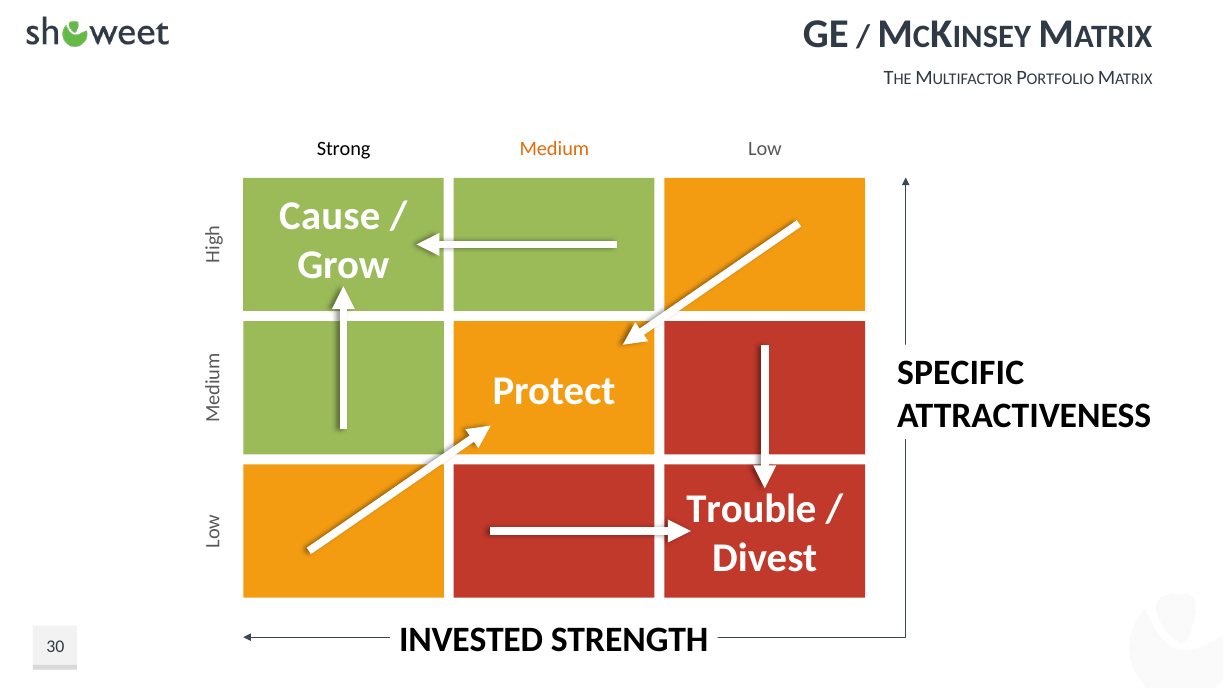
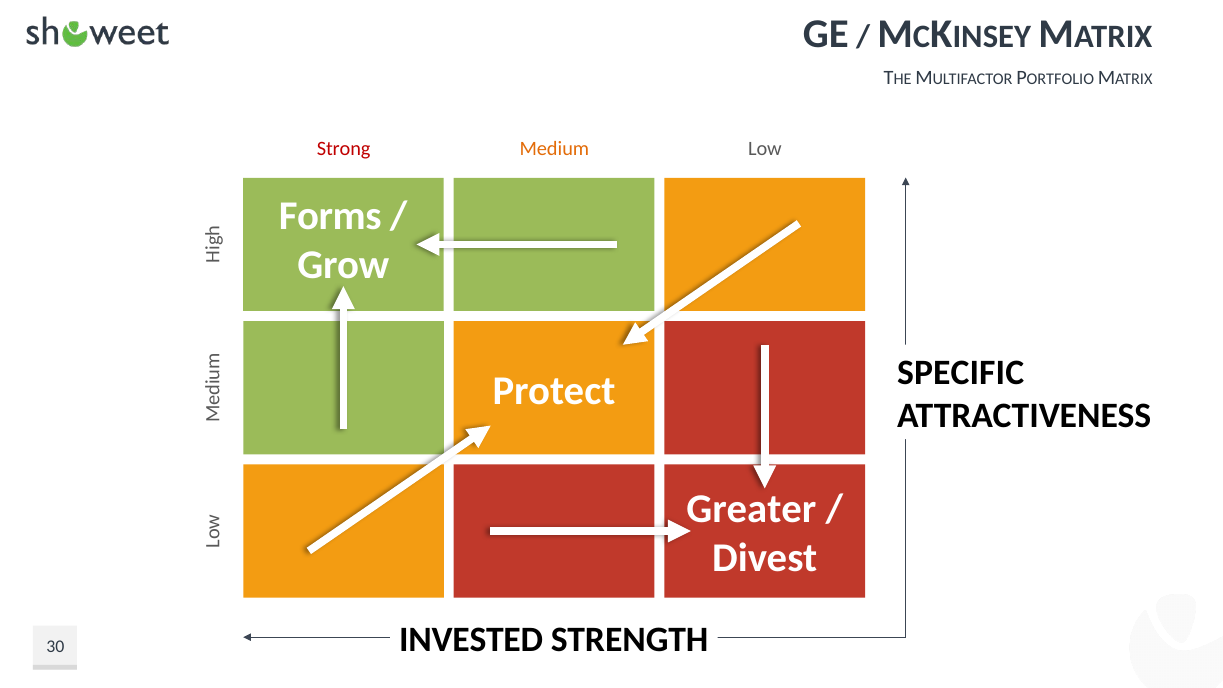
Strong colour: black -> red
Cause: Cause -> Forms
Trouble: Trouble -> Greater
